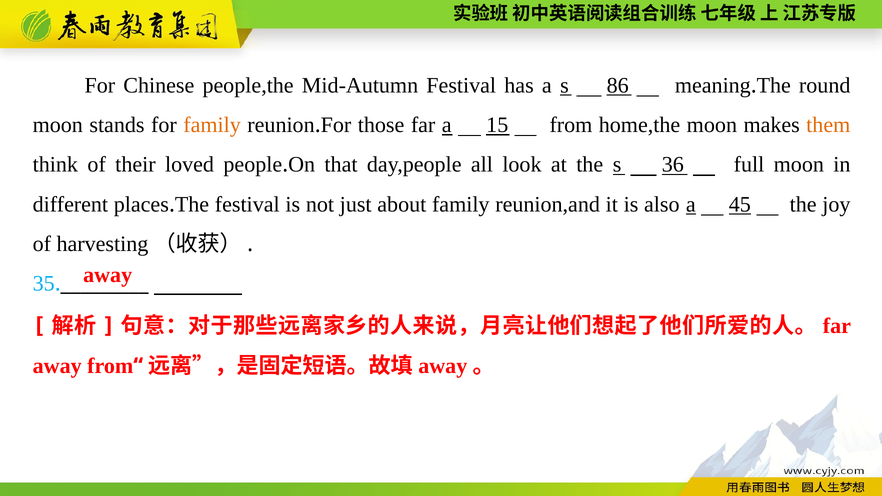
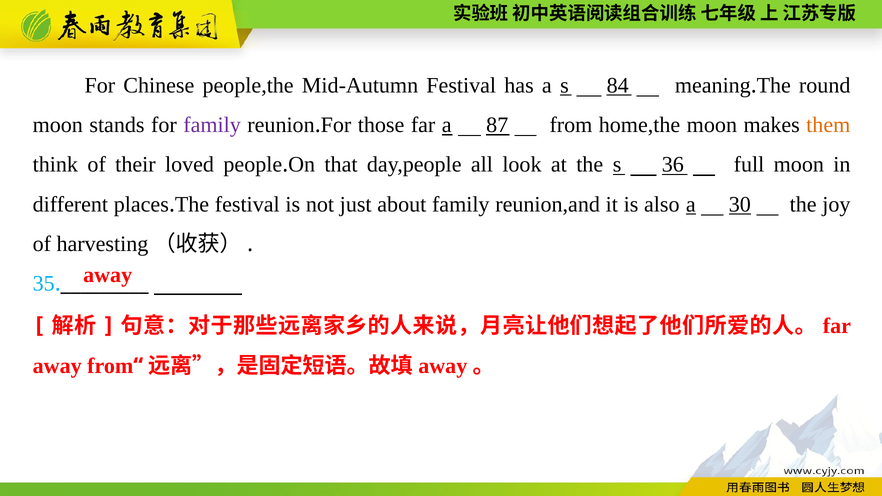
86: 86 -> 84
family at (212, 125) colour: orange -> purple
15: 15 -> 87
45: 45 -> 30
